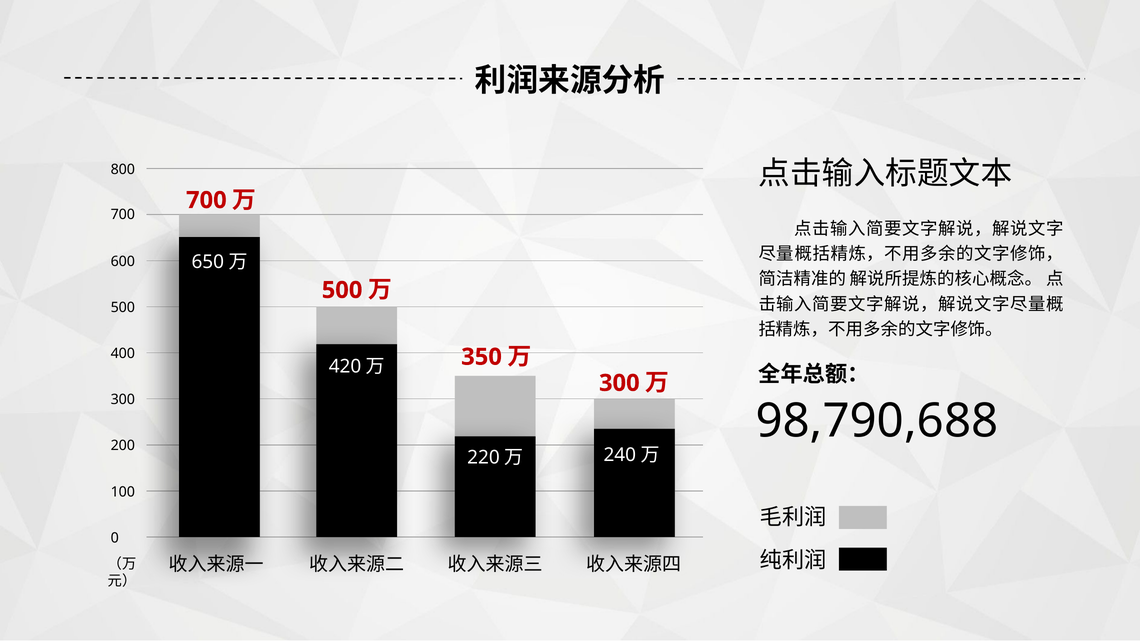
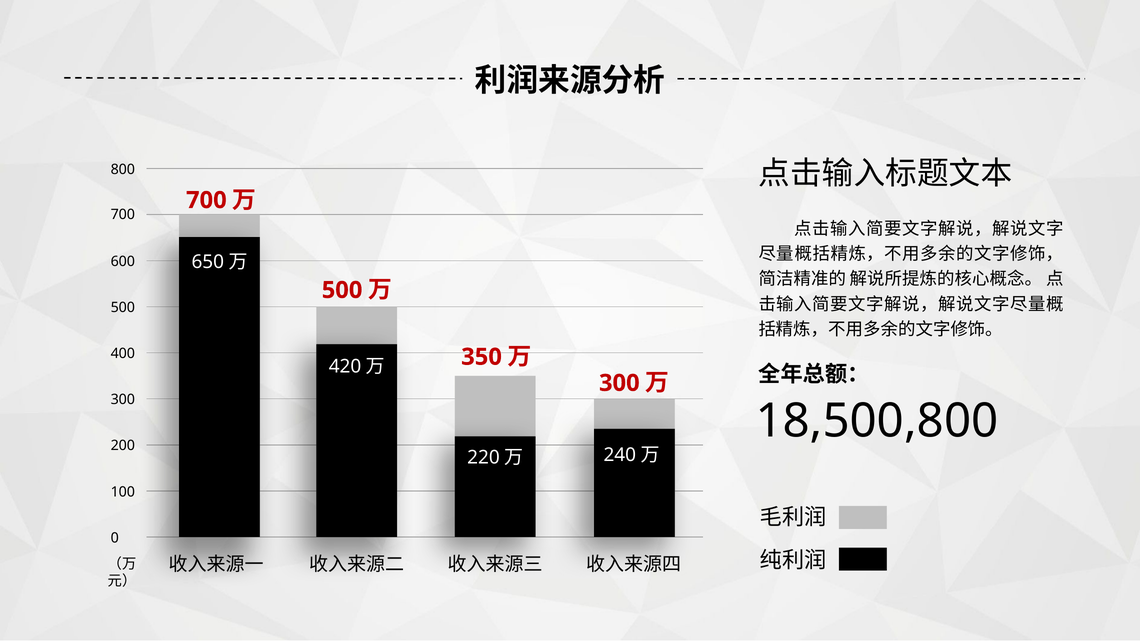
98,790,688: 98,790,688 -> 18,500,800
